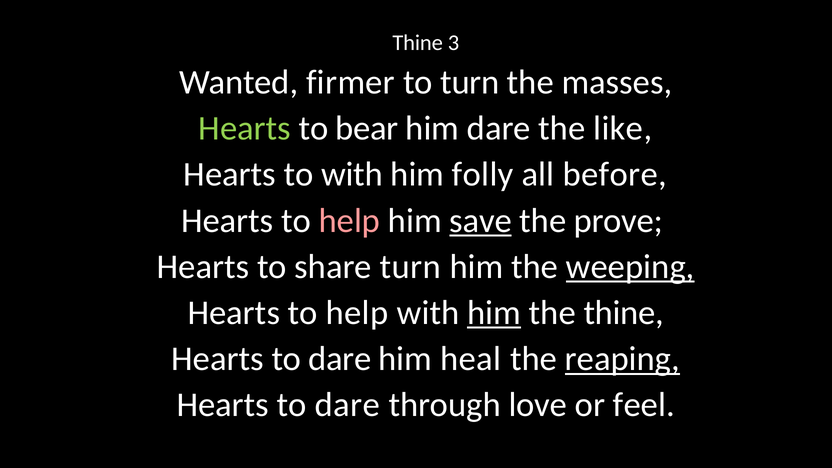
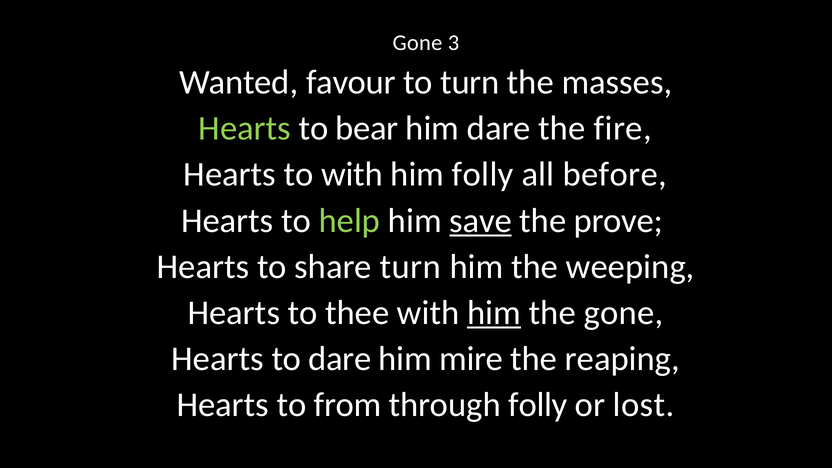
Thine at (418, 43): Thine -> Gone
firmer: firmer -> favour
like: like -> fire
help at (349, 221) colour: pink -> light green
weeping underline: present -> none
help at (357, 313): help -> thee
the thine: thine -> gone
heal: heal -> mire
reaping underline: present -> none
dare at (347, 405): dare -> from
through love: love -> folly
feel: feel -> lost
